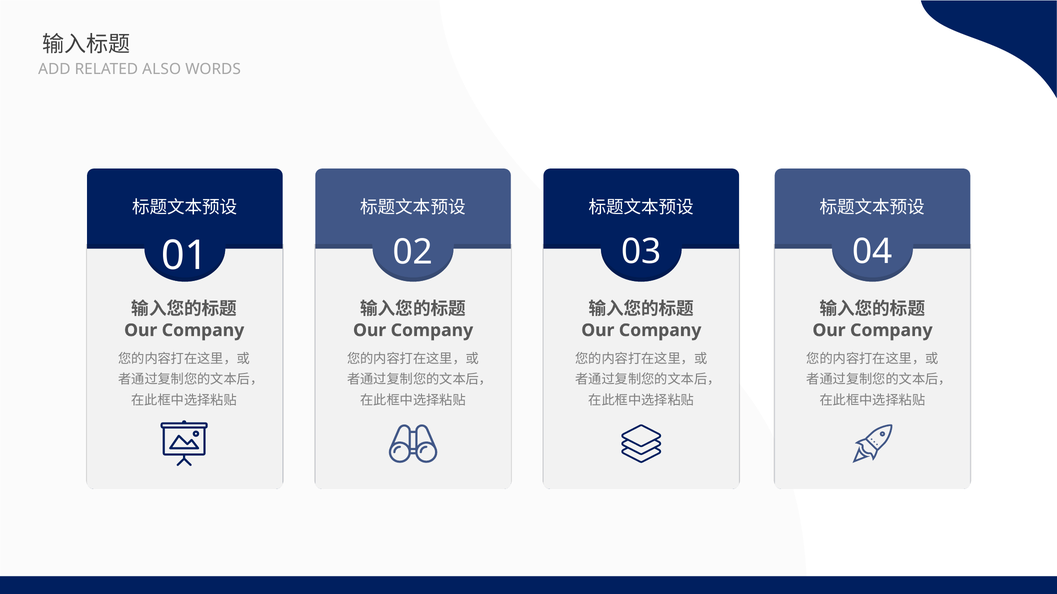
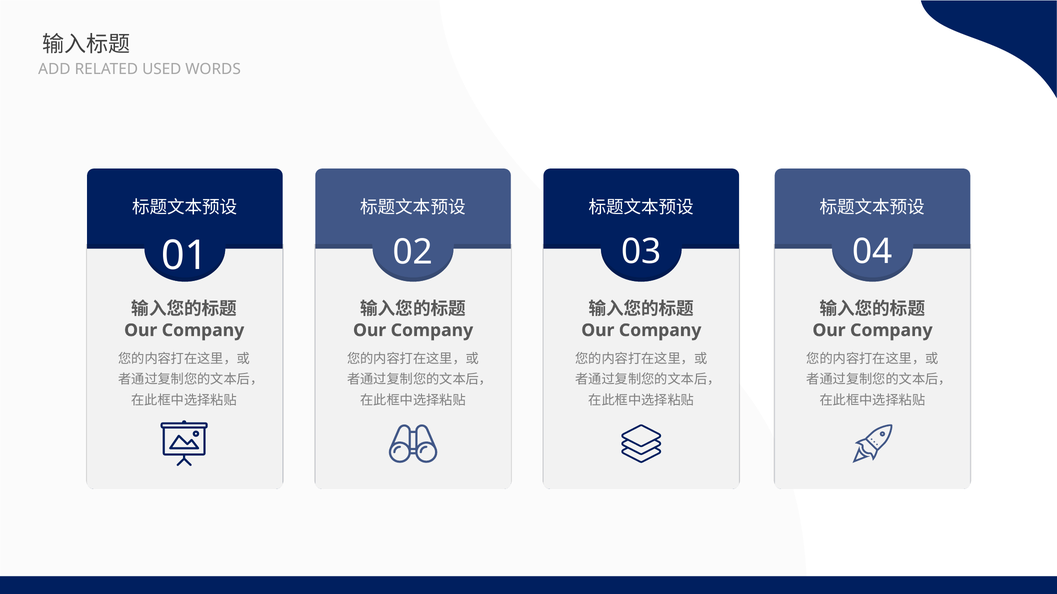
ALSO: ALSO -> USED
